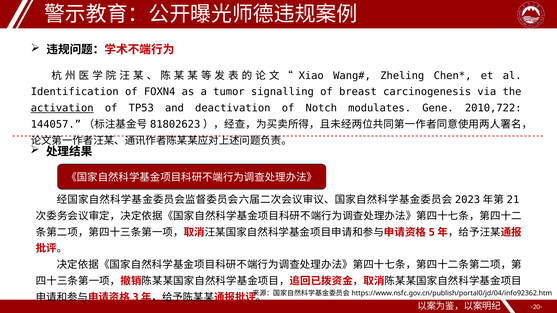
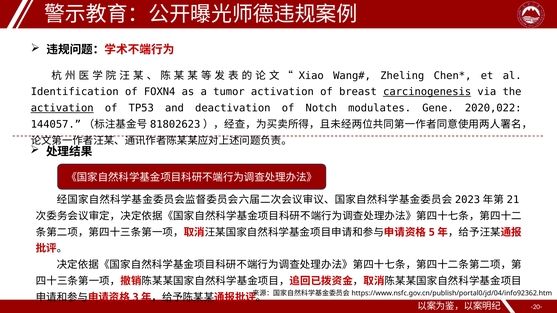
tumor signalling: signalling -> activation
carcinogenesis underline: none -> present
2010,722: 2010,722 -> 2020,022
